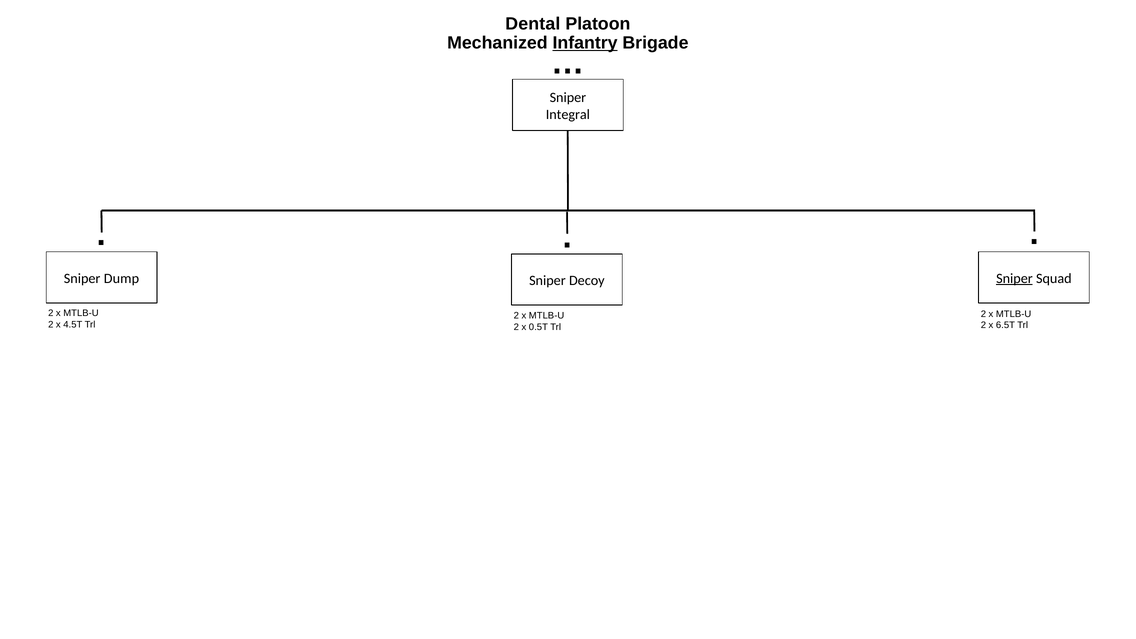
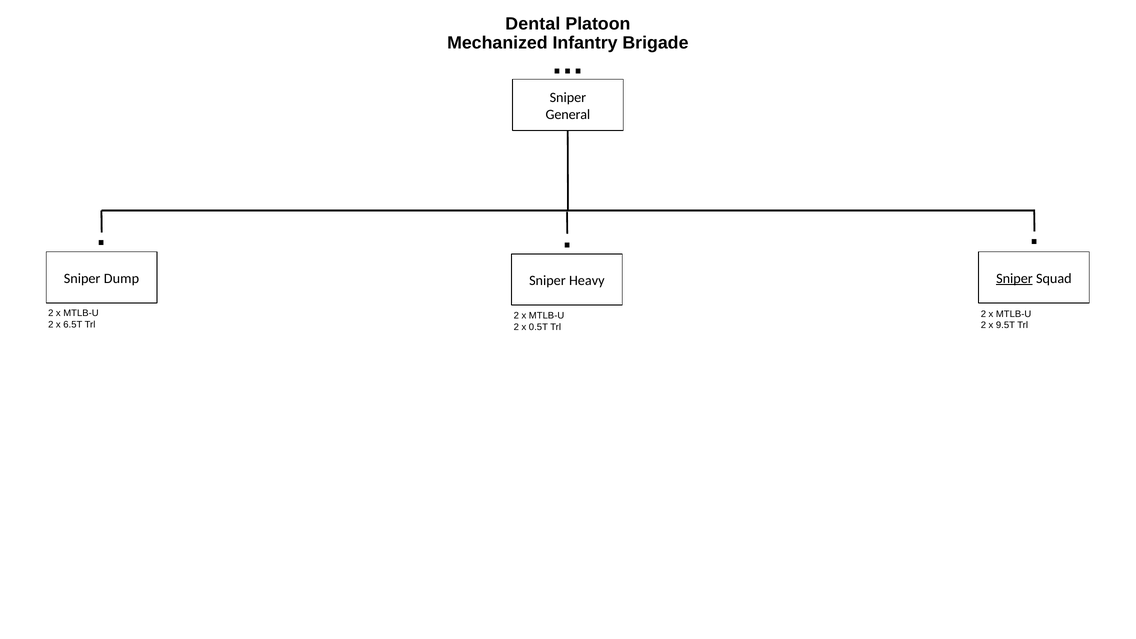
Infantry underline: present -> none
Integral: Integral -> General
Decoy: Decoy -> Heavy
4.5T: 4.5T -> 6.5T
6.5T: 6.5T -> 9.5T
